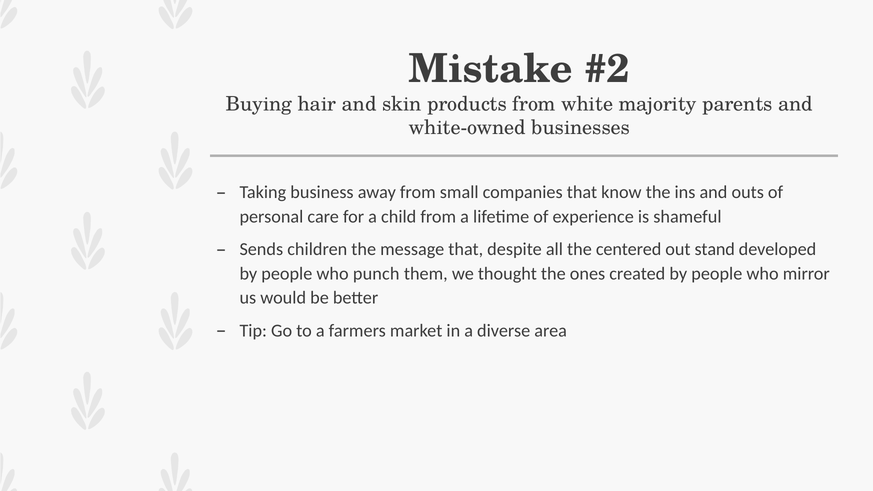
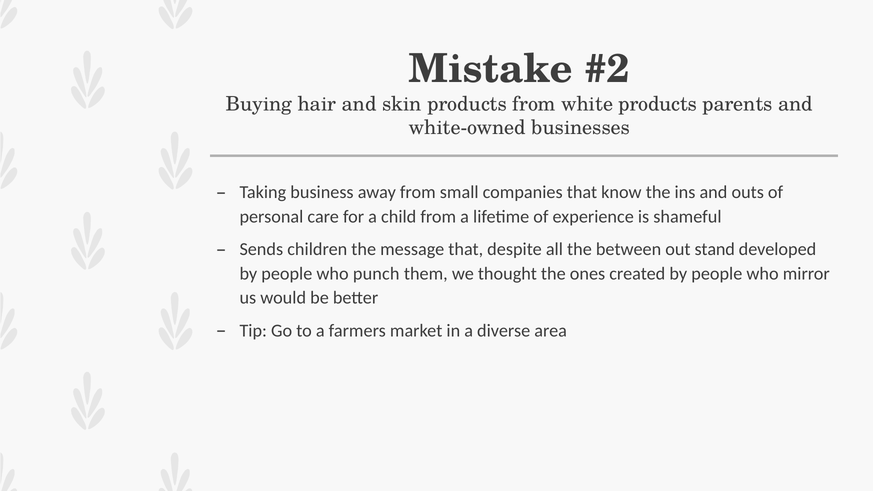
white majority: majority -> products
centered: centered -> between
